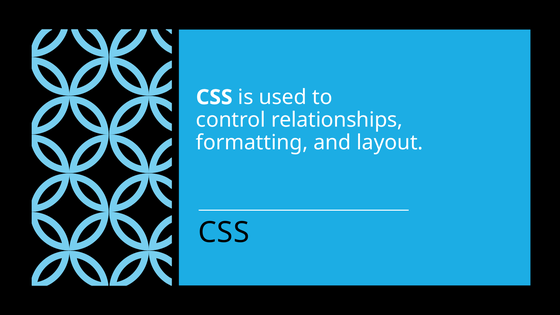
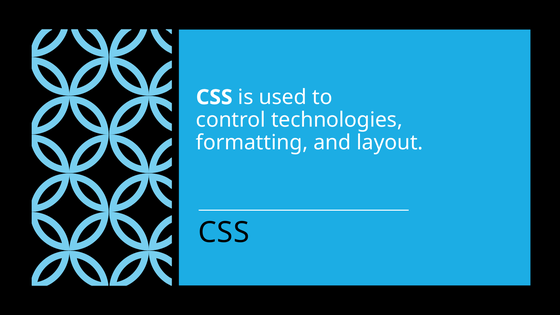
relationships: relationships -> technologies
